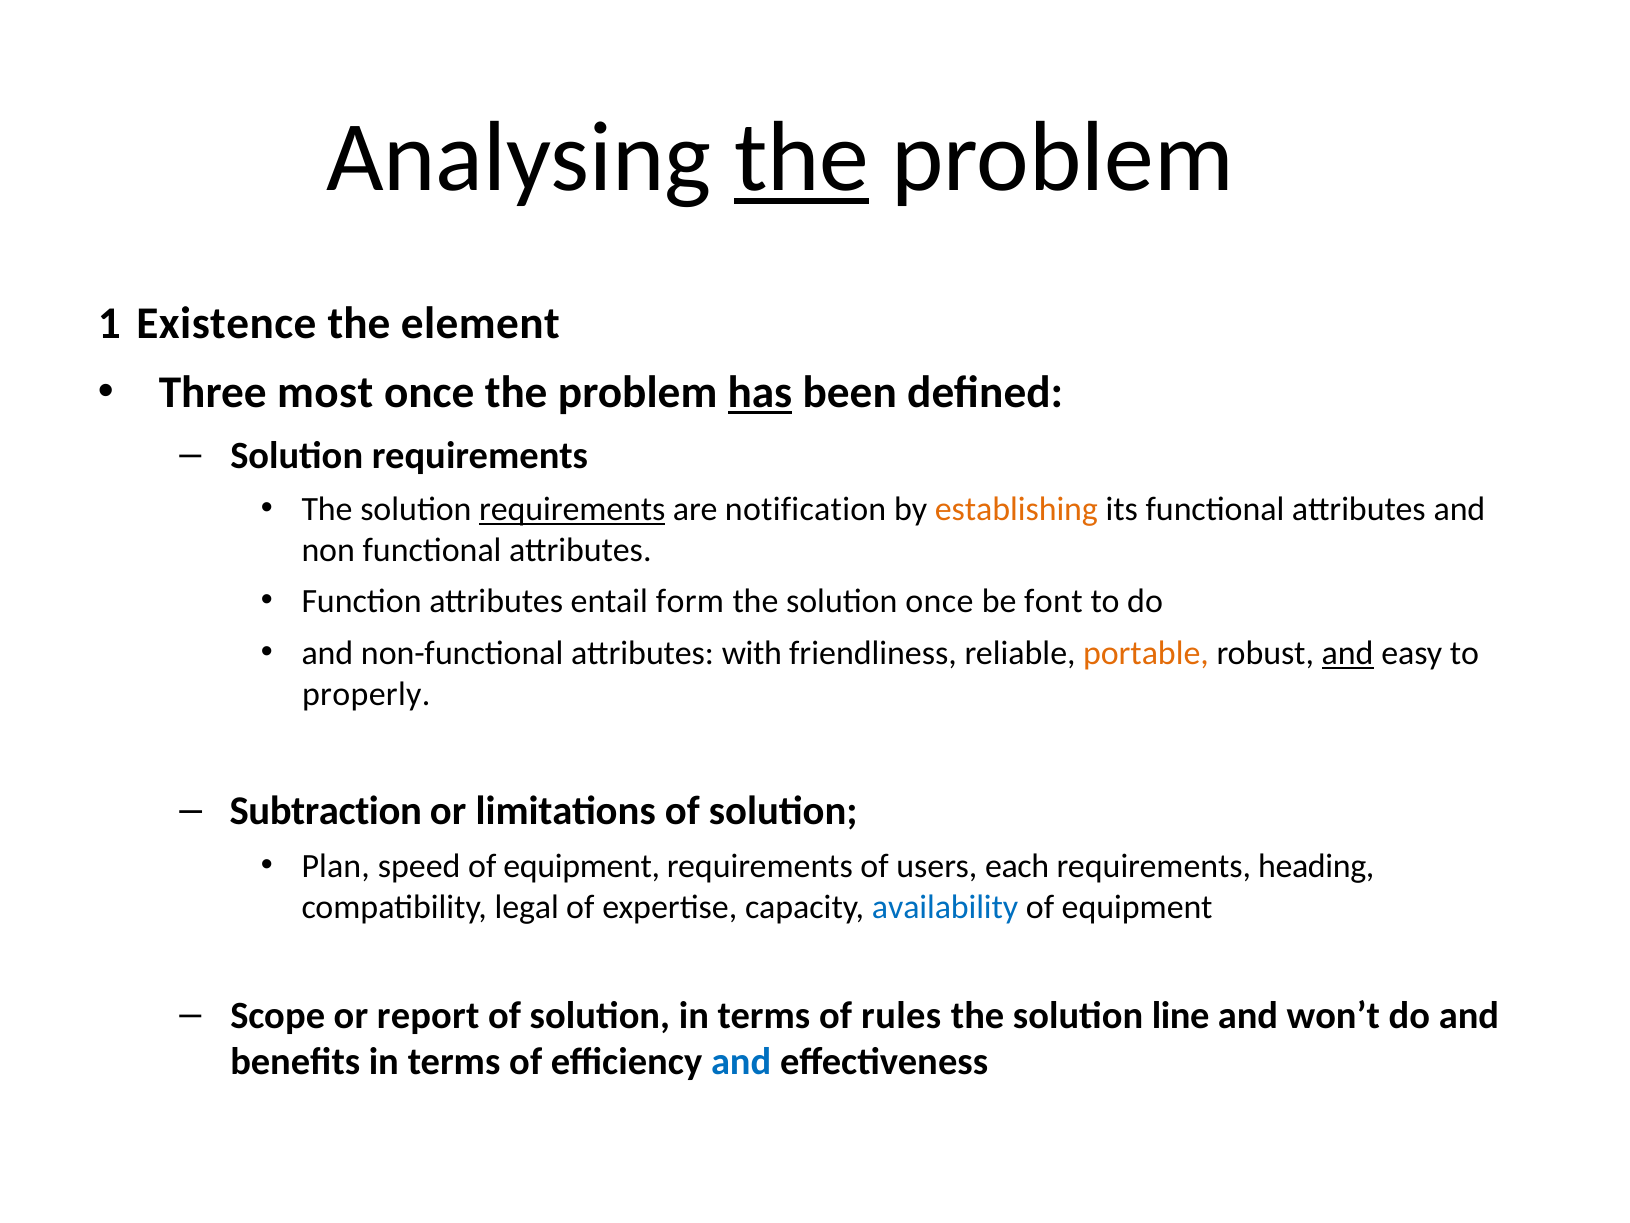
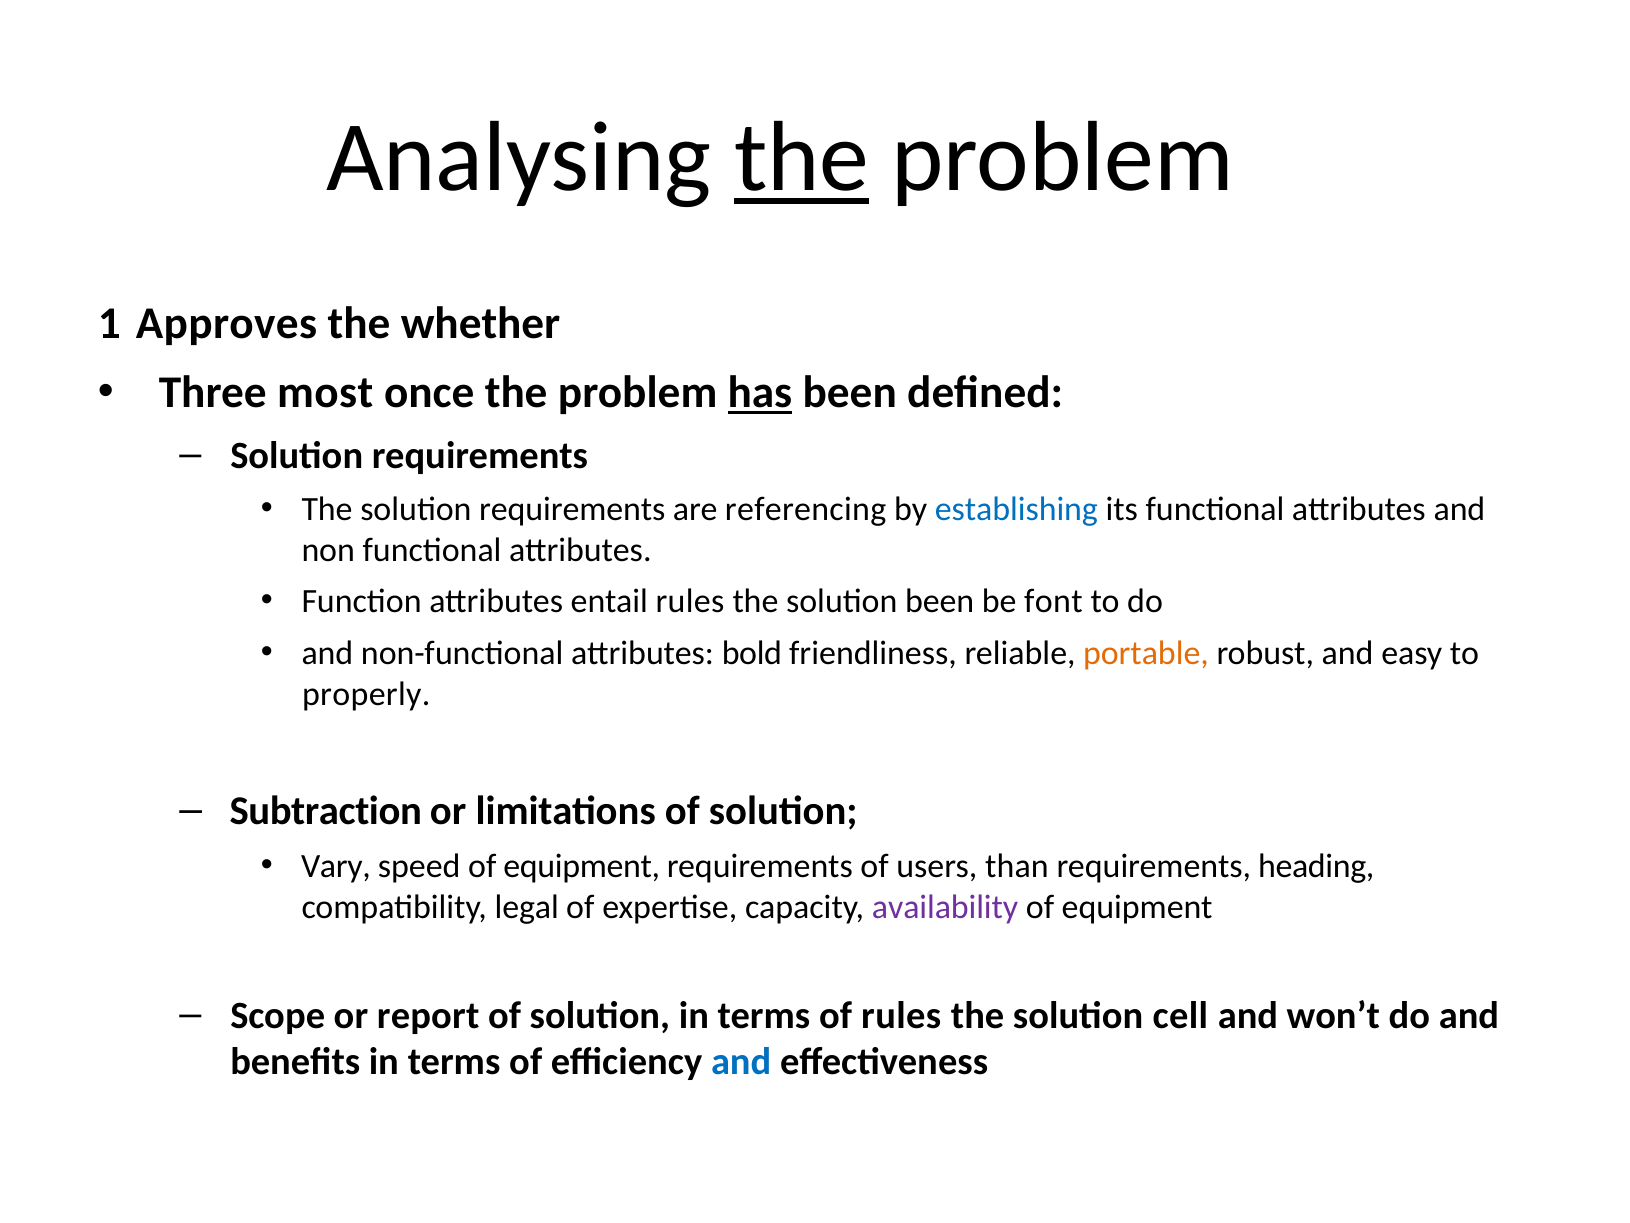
Existence: Existence -> Approves
element: element -> whether
requirements at (572, 509) underline: present -> none
notification: notification -> referencing
establishing colour: orange -> blue
entail form: form -> rules
solution once: once -> been
with: with -> bold
and at (1348, 653) underline: present -> none
Plan: Plan -> Vary
each: each -> than
availability colour: blue -> purple
line: line -> cell
